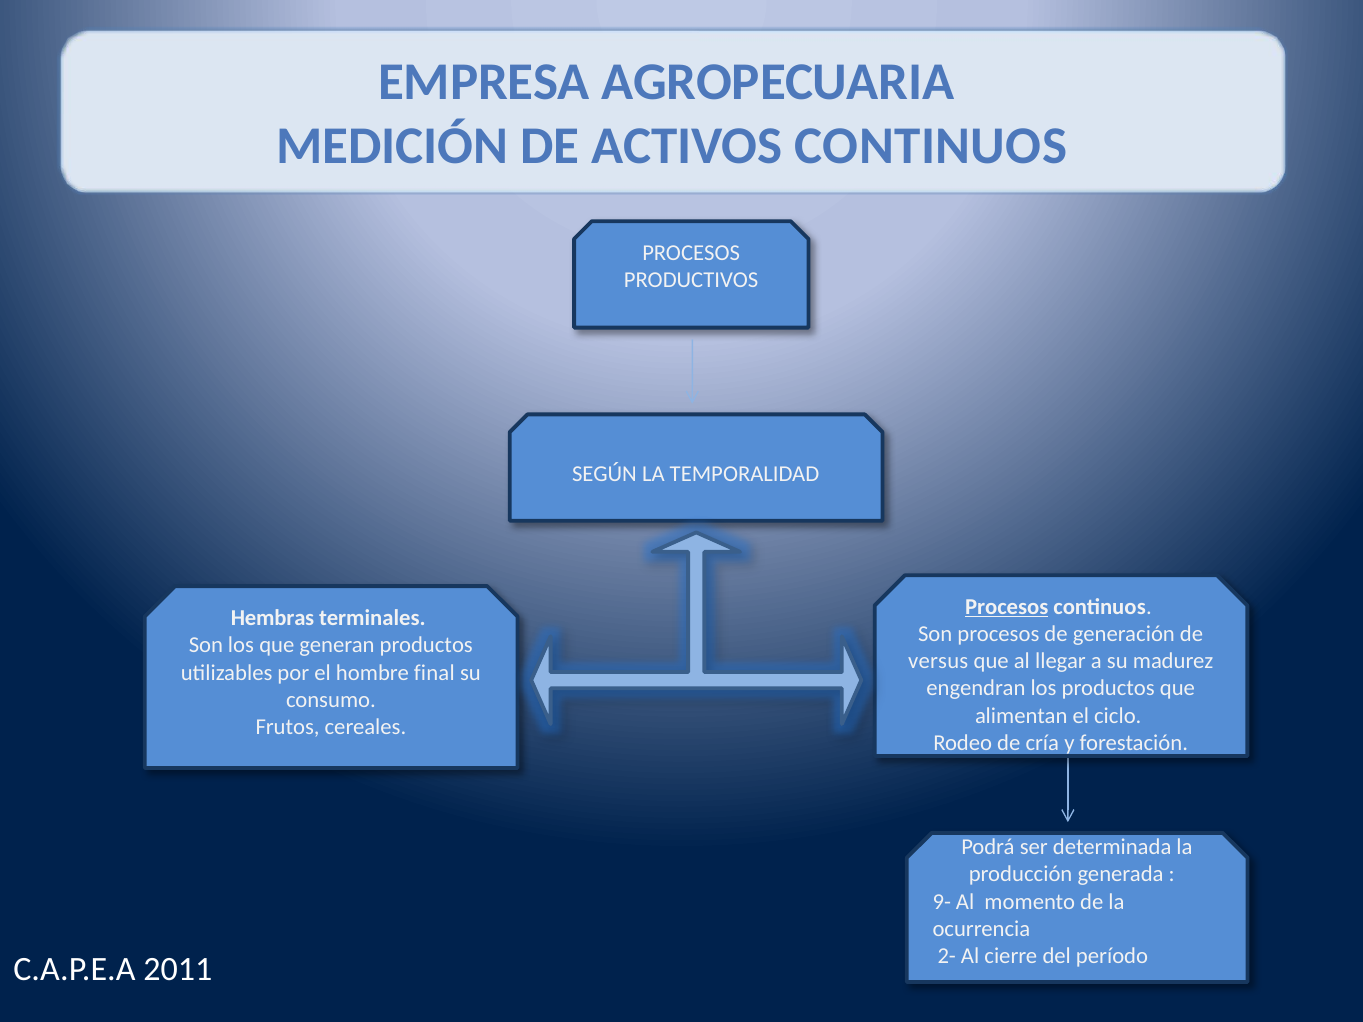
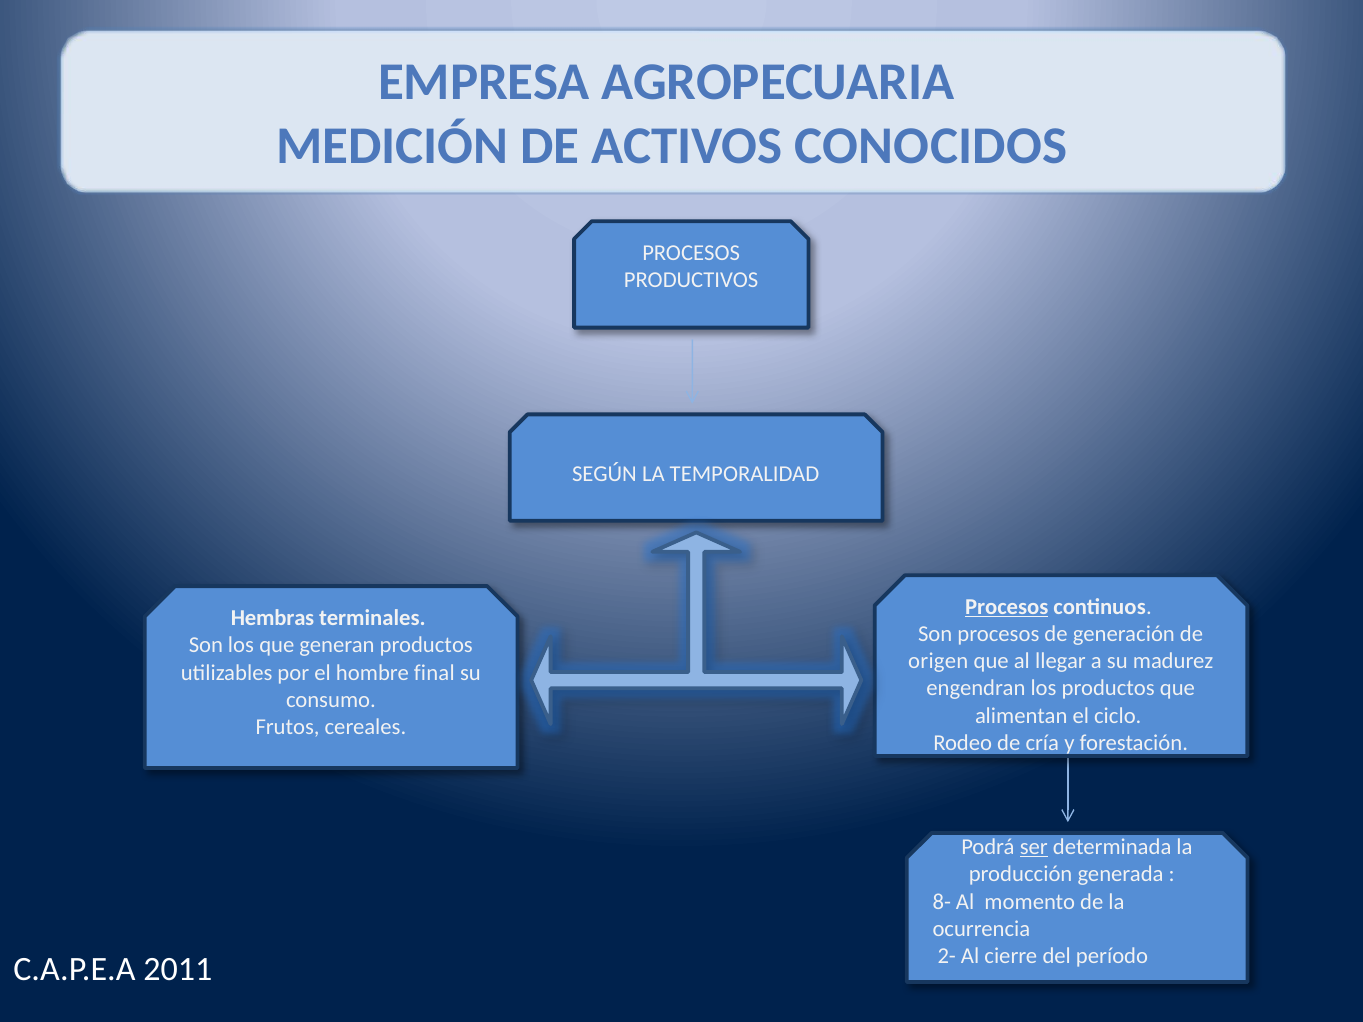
ACTIVOS CONTINUOS: CONTINUOS -> CONOCIDOS
versus: versus -> origen
ser underline: none -> present
9-: 9- -> 8-
